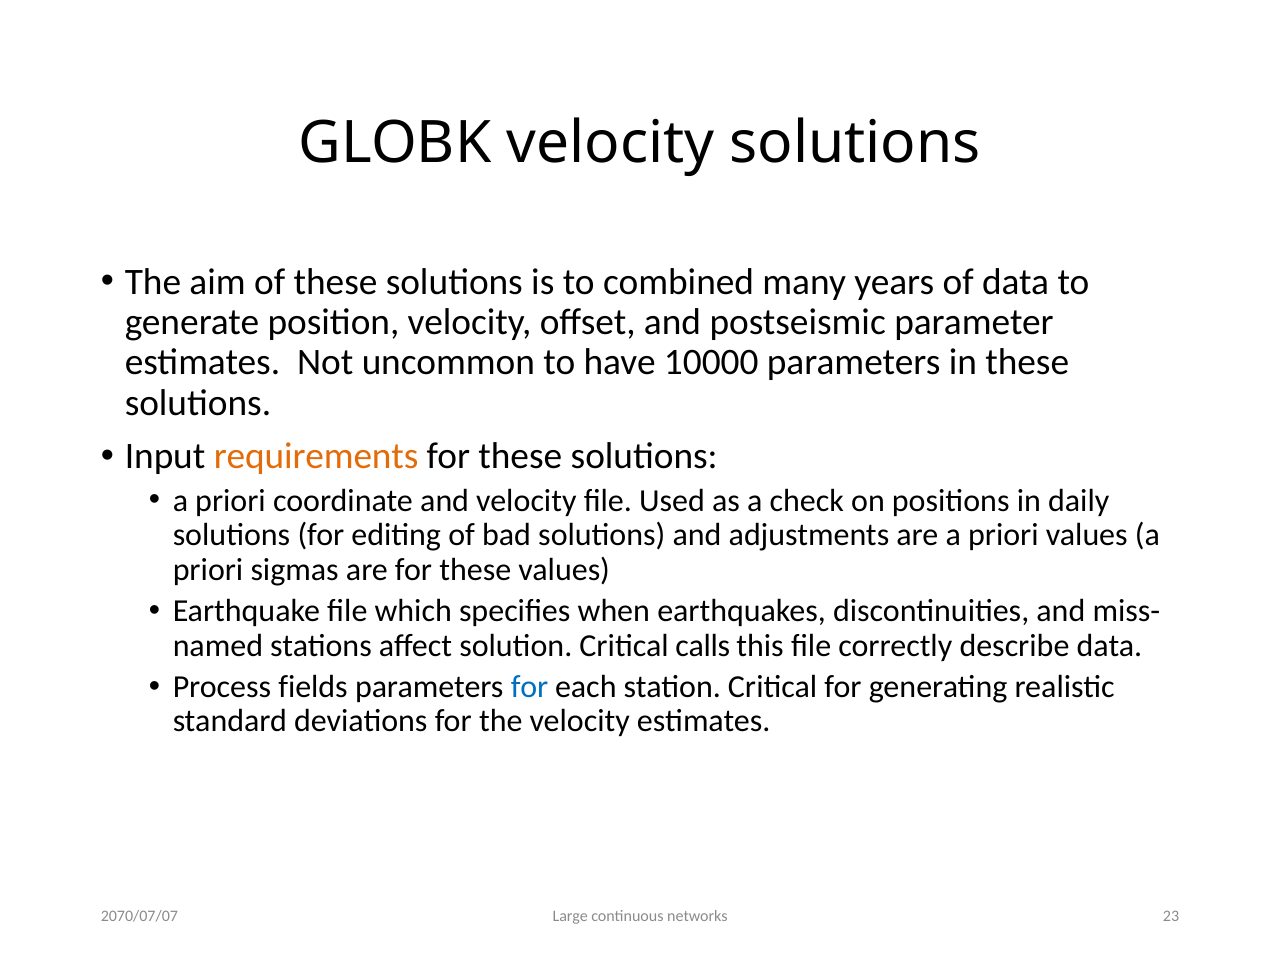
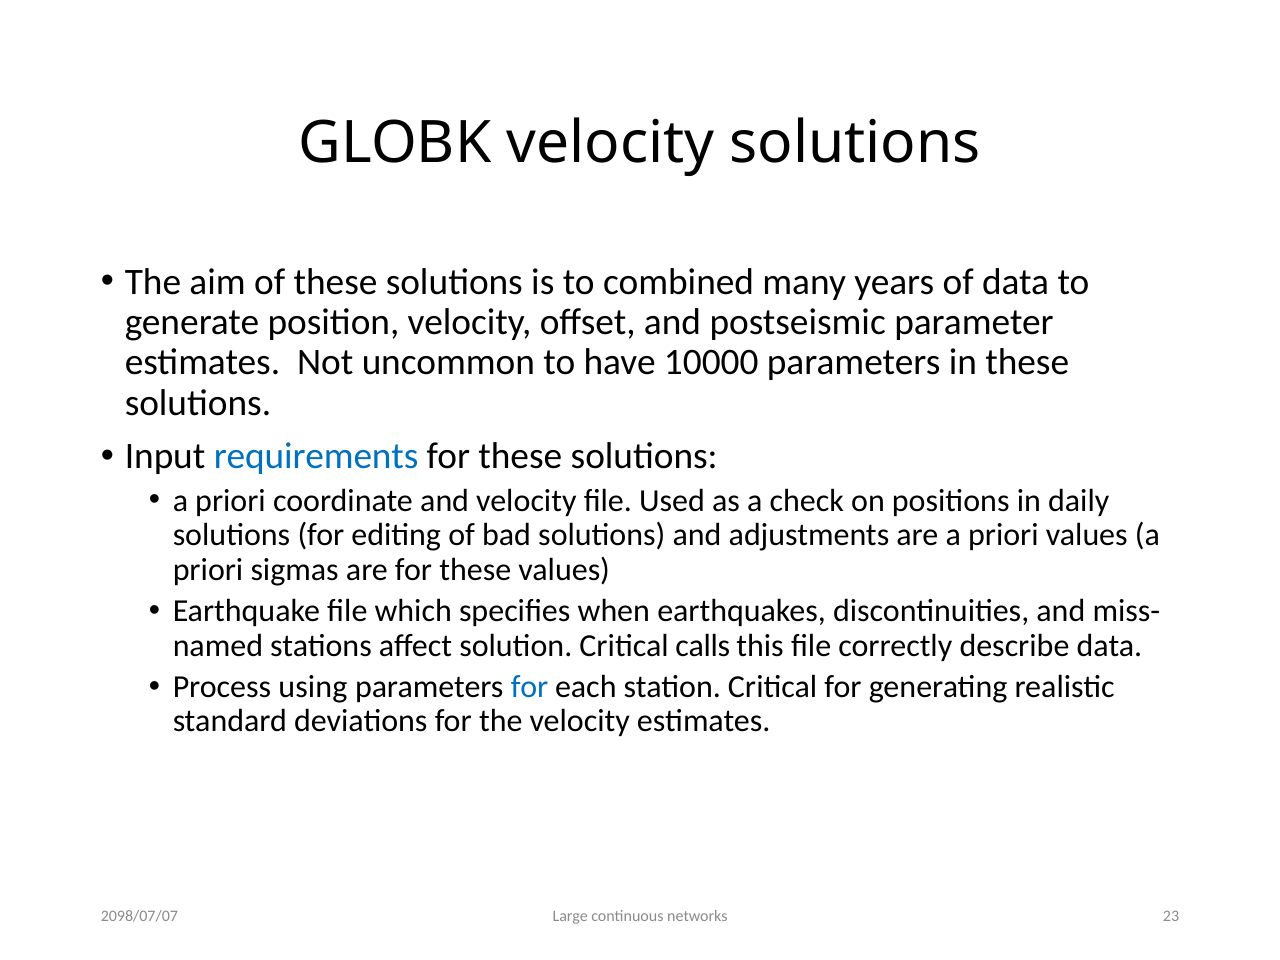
requirements colour: orange -> blue
fields: fields -> using
2070/07/07: 2070/07/07 -> 2098/07/07
